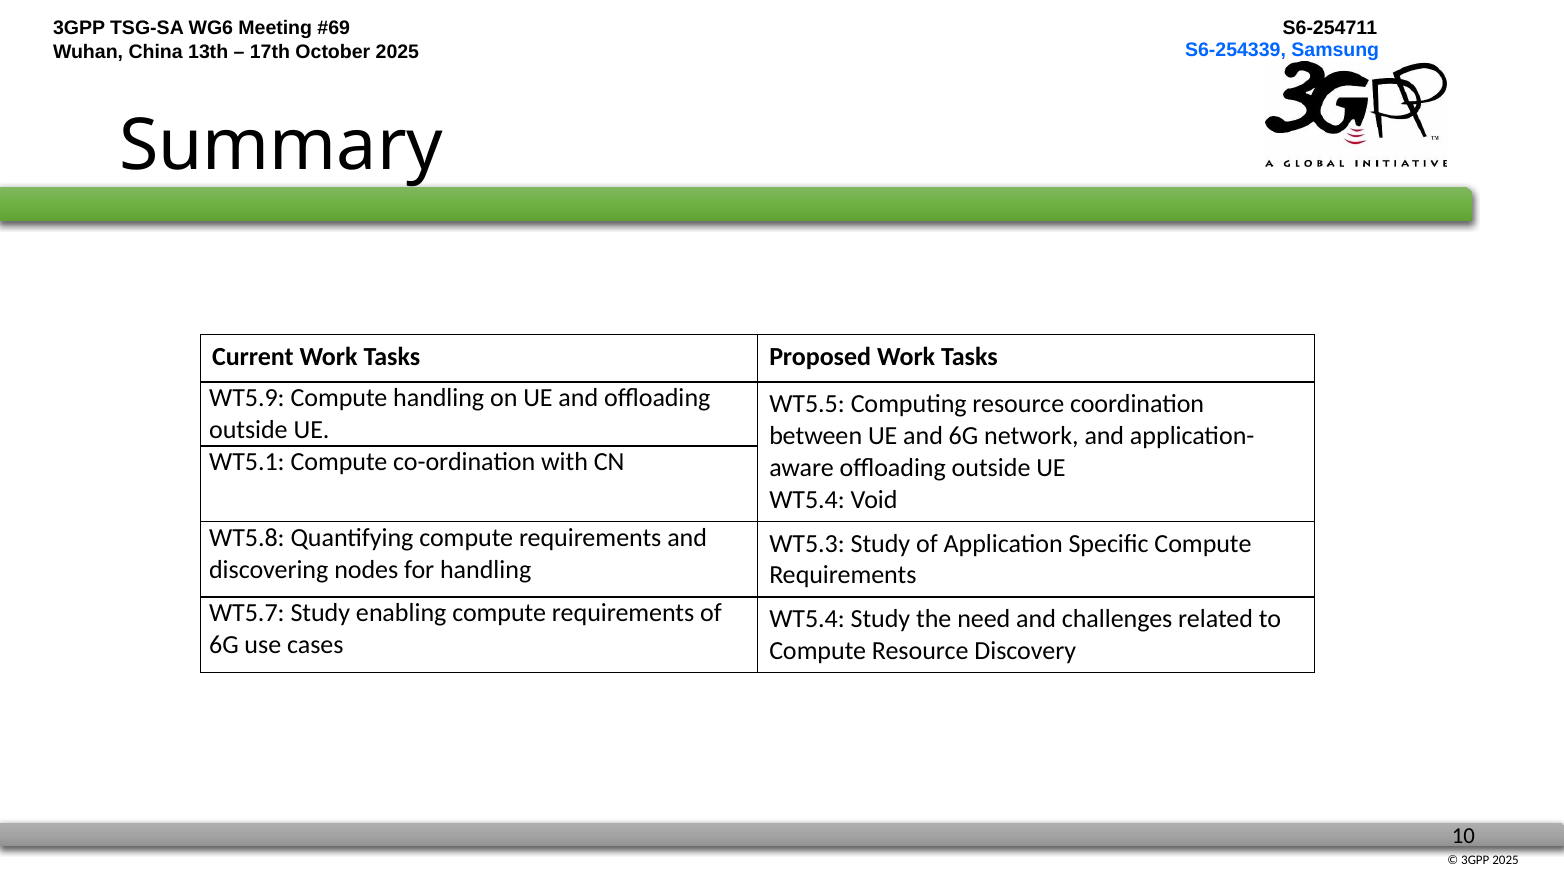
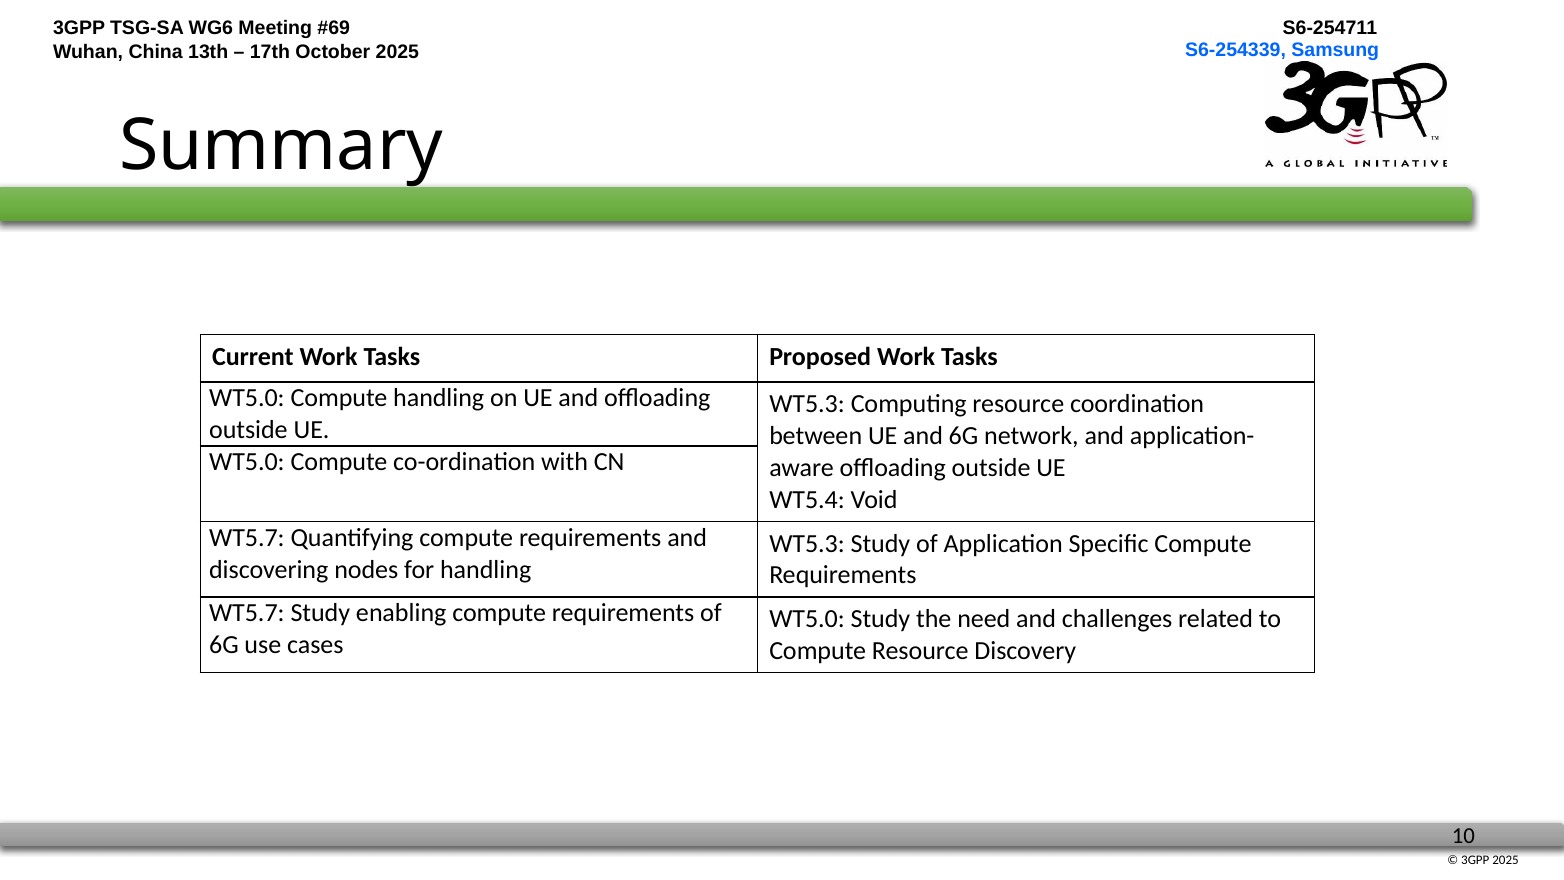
WT5.9 at (247, 398): WT5.9 -> WT5.0
WT5.5 at (807, 404): WT5.5 -> WT5.3
WT5.1 at (247, 462): WT5.1 -> WT5.0
WT5.8 at (247, 537): WT5.8 -> WT5.7
WT5.4 at (807, 619): WT5.4 -> WT5.0
